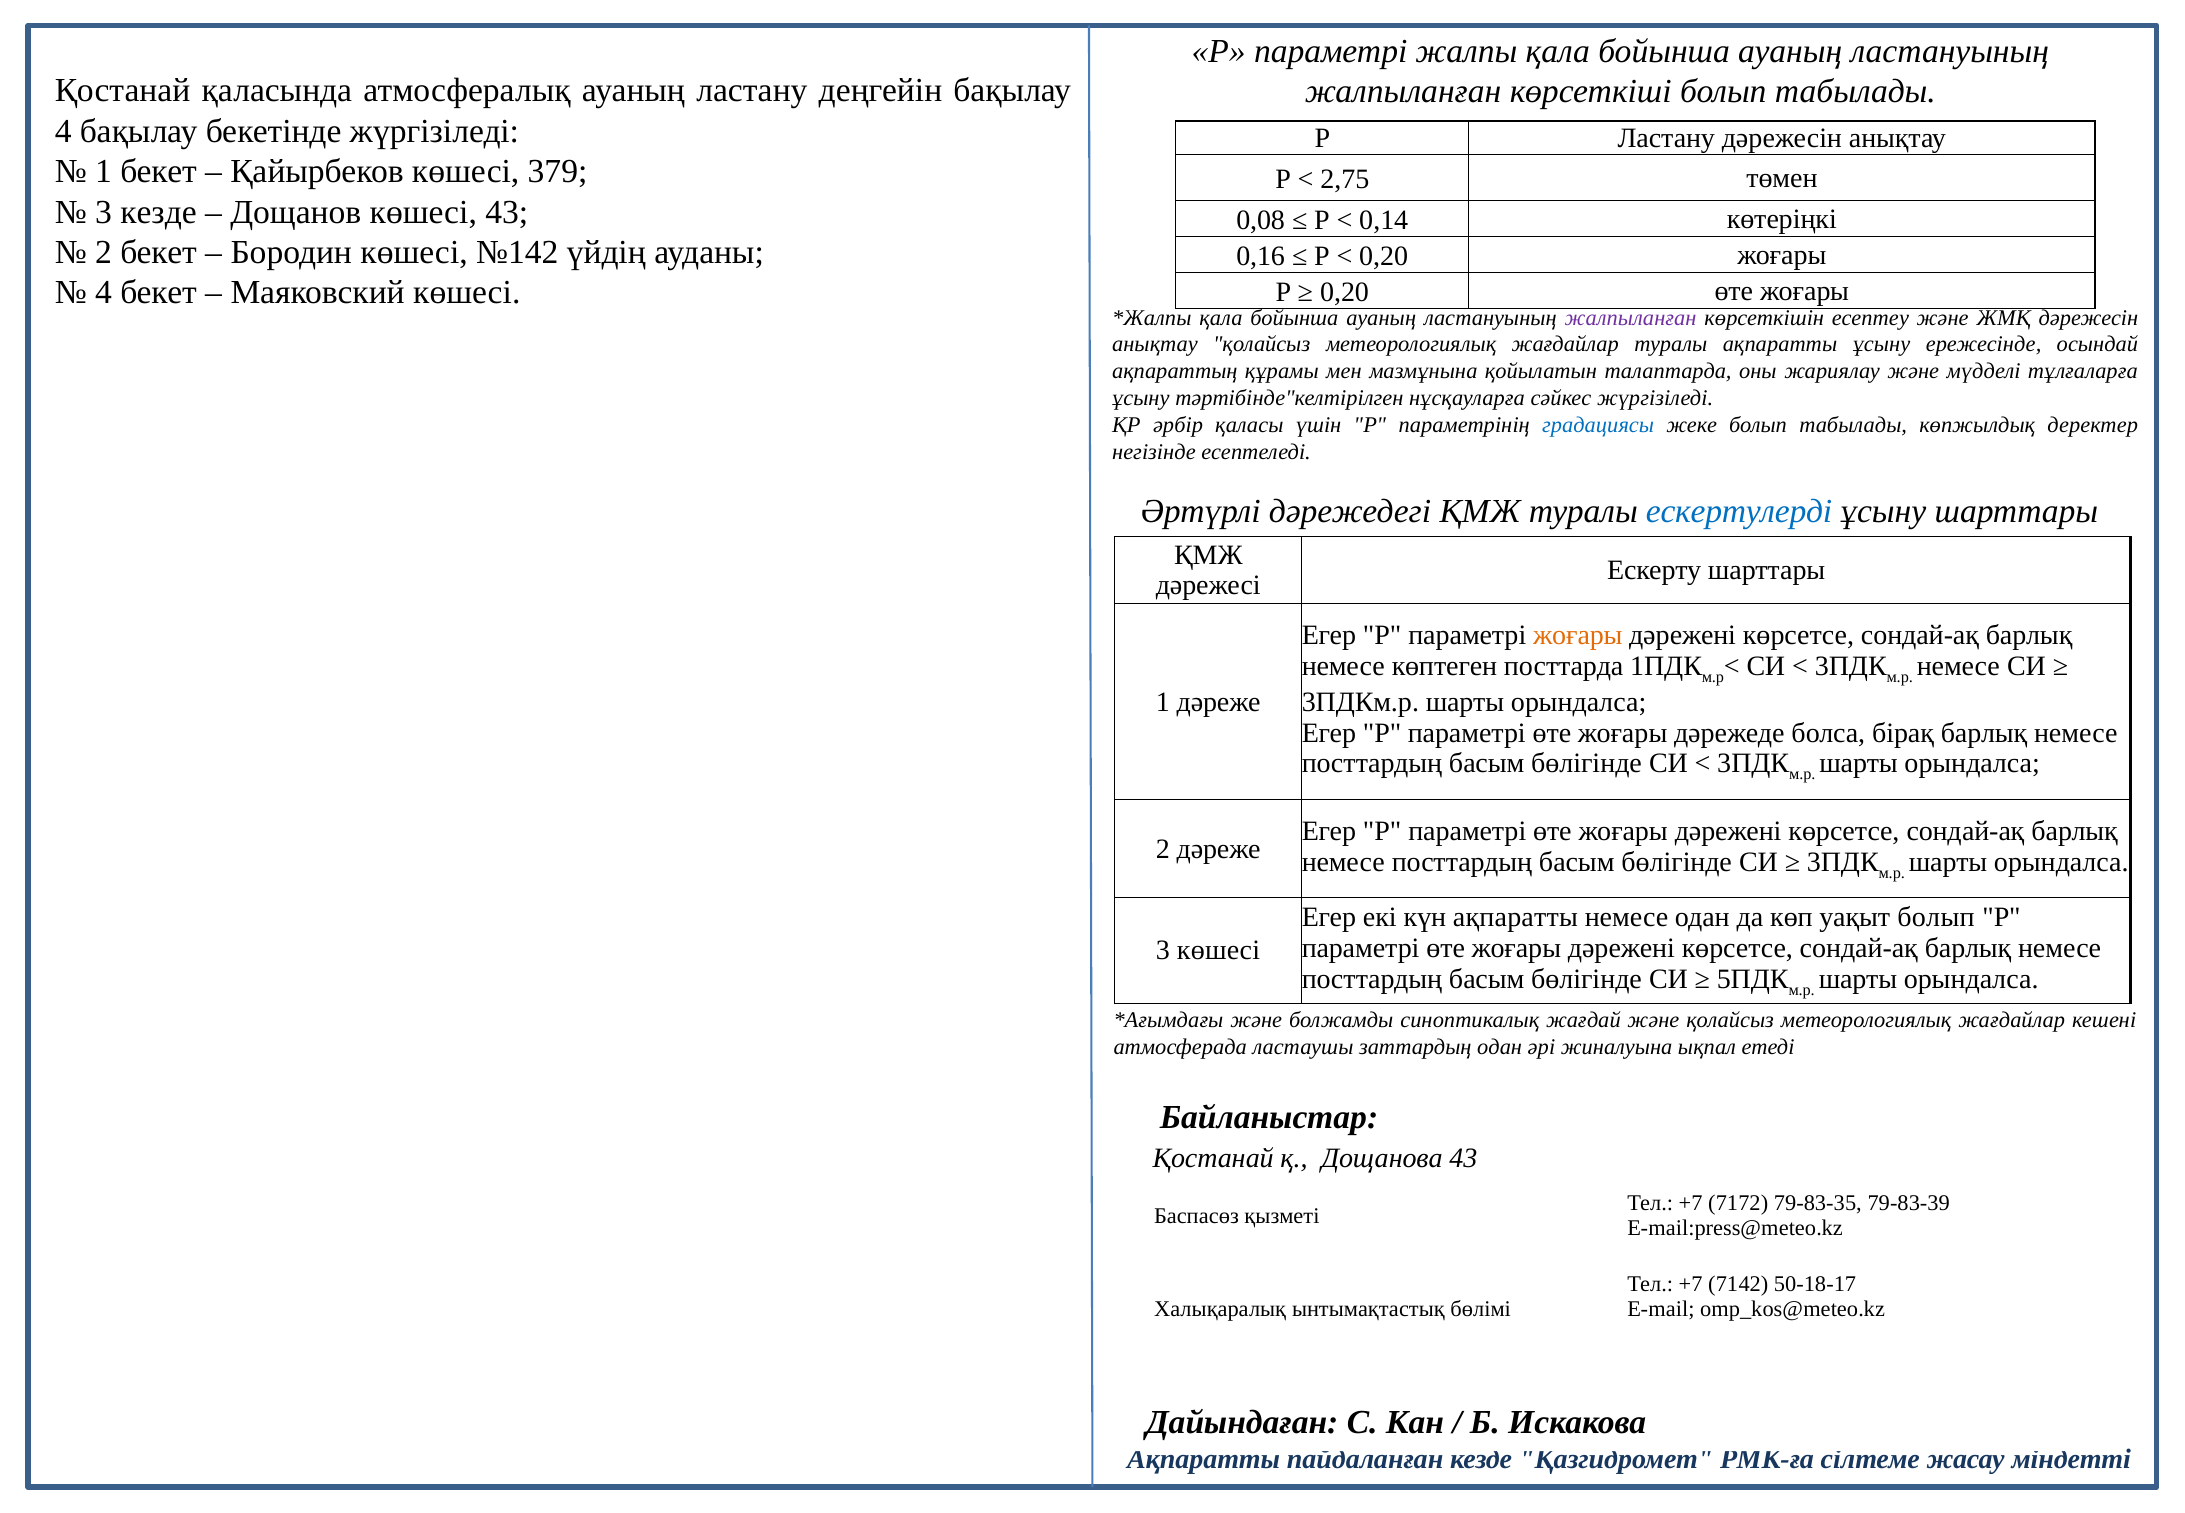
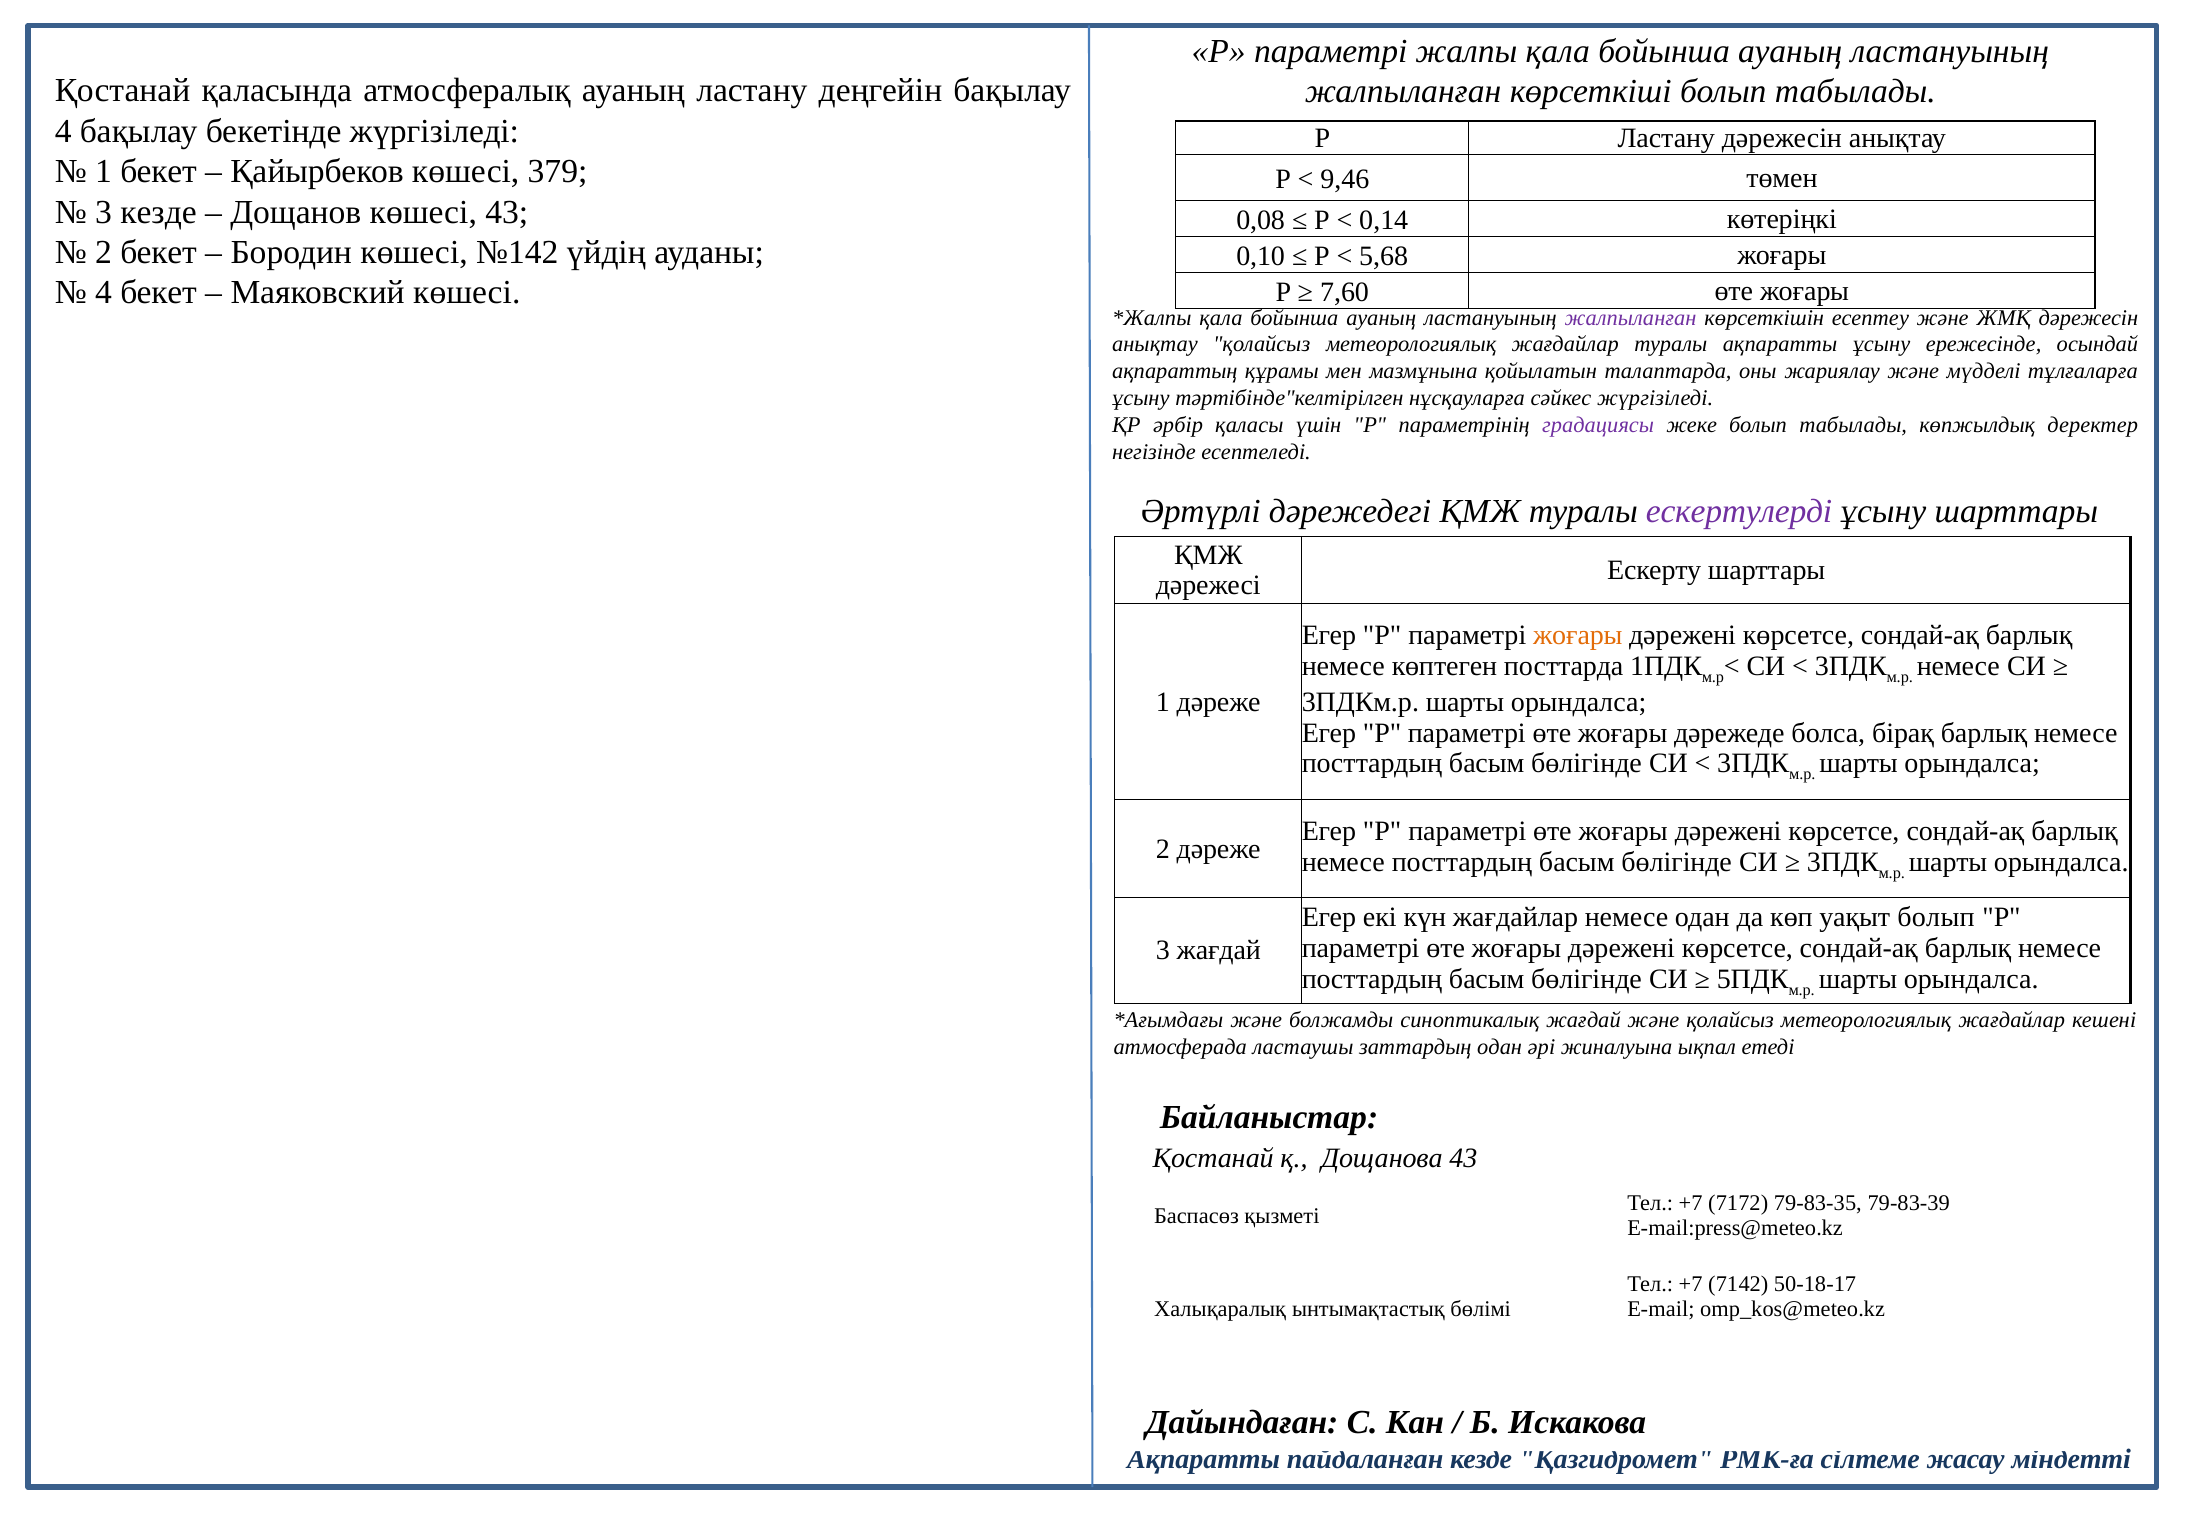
2,75: 2,75 -> 9,46
0,16: 0,16 -> 0,10
0,20 at (1384, 256): 0,20 -> 5,68
0,20 at (1345, 292): 0,20 -> 7,60
градациясы colour: blue -> purple
ескертулерді colour: blue -> purple
күн ақпаратты: ақпаратты -> жағдайлар
3 көшесі: көшесі -> жағдай
